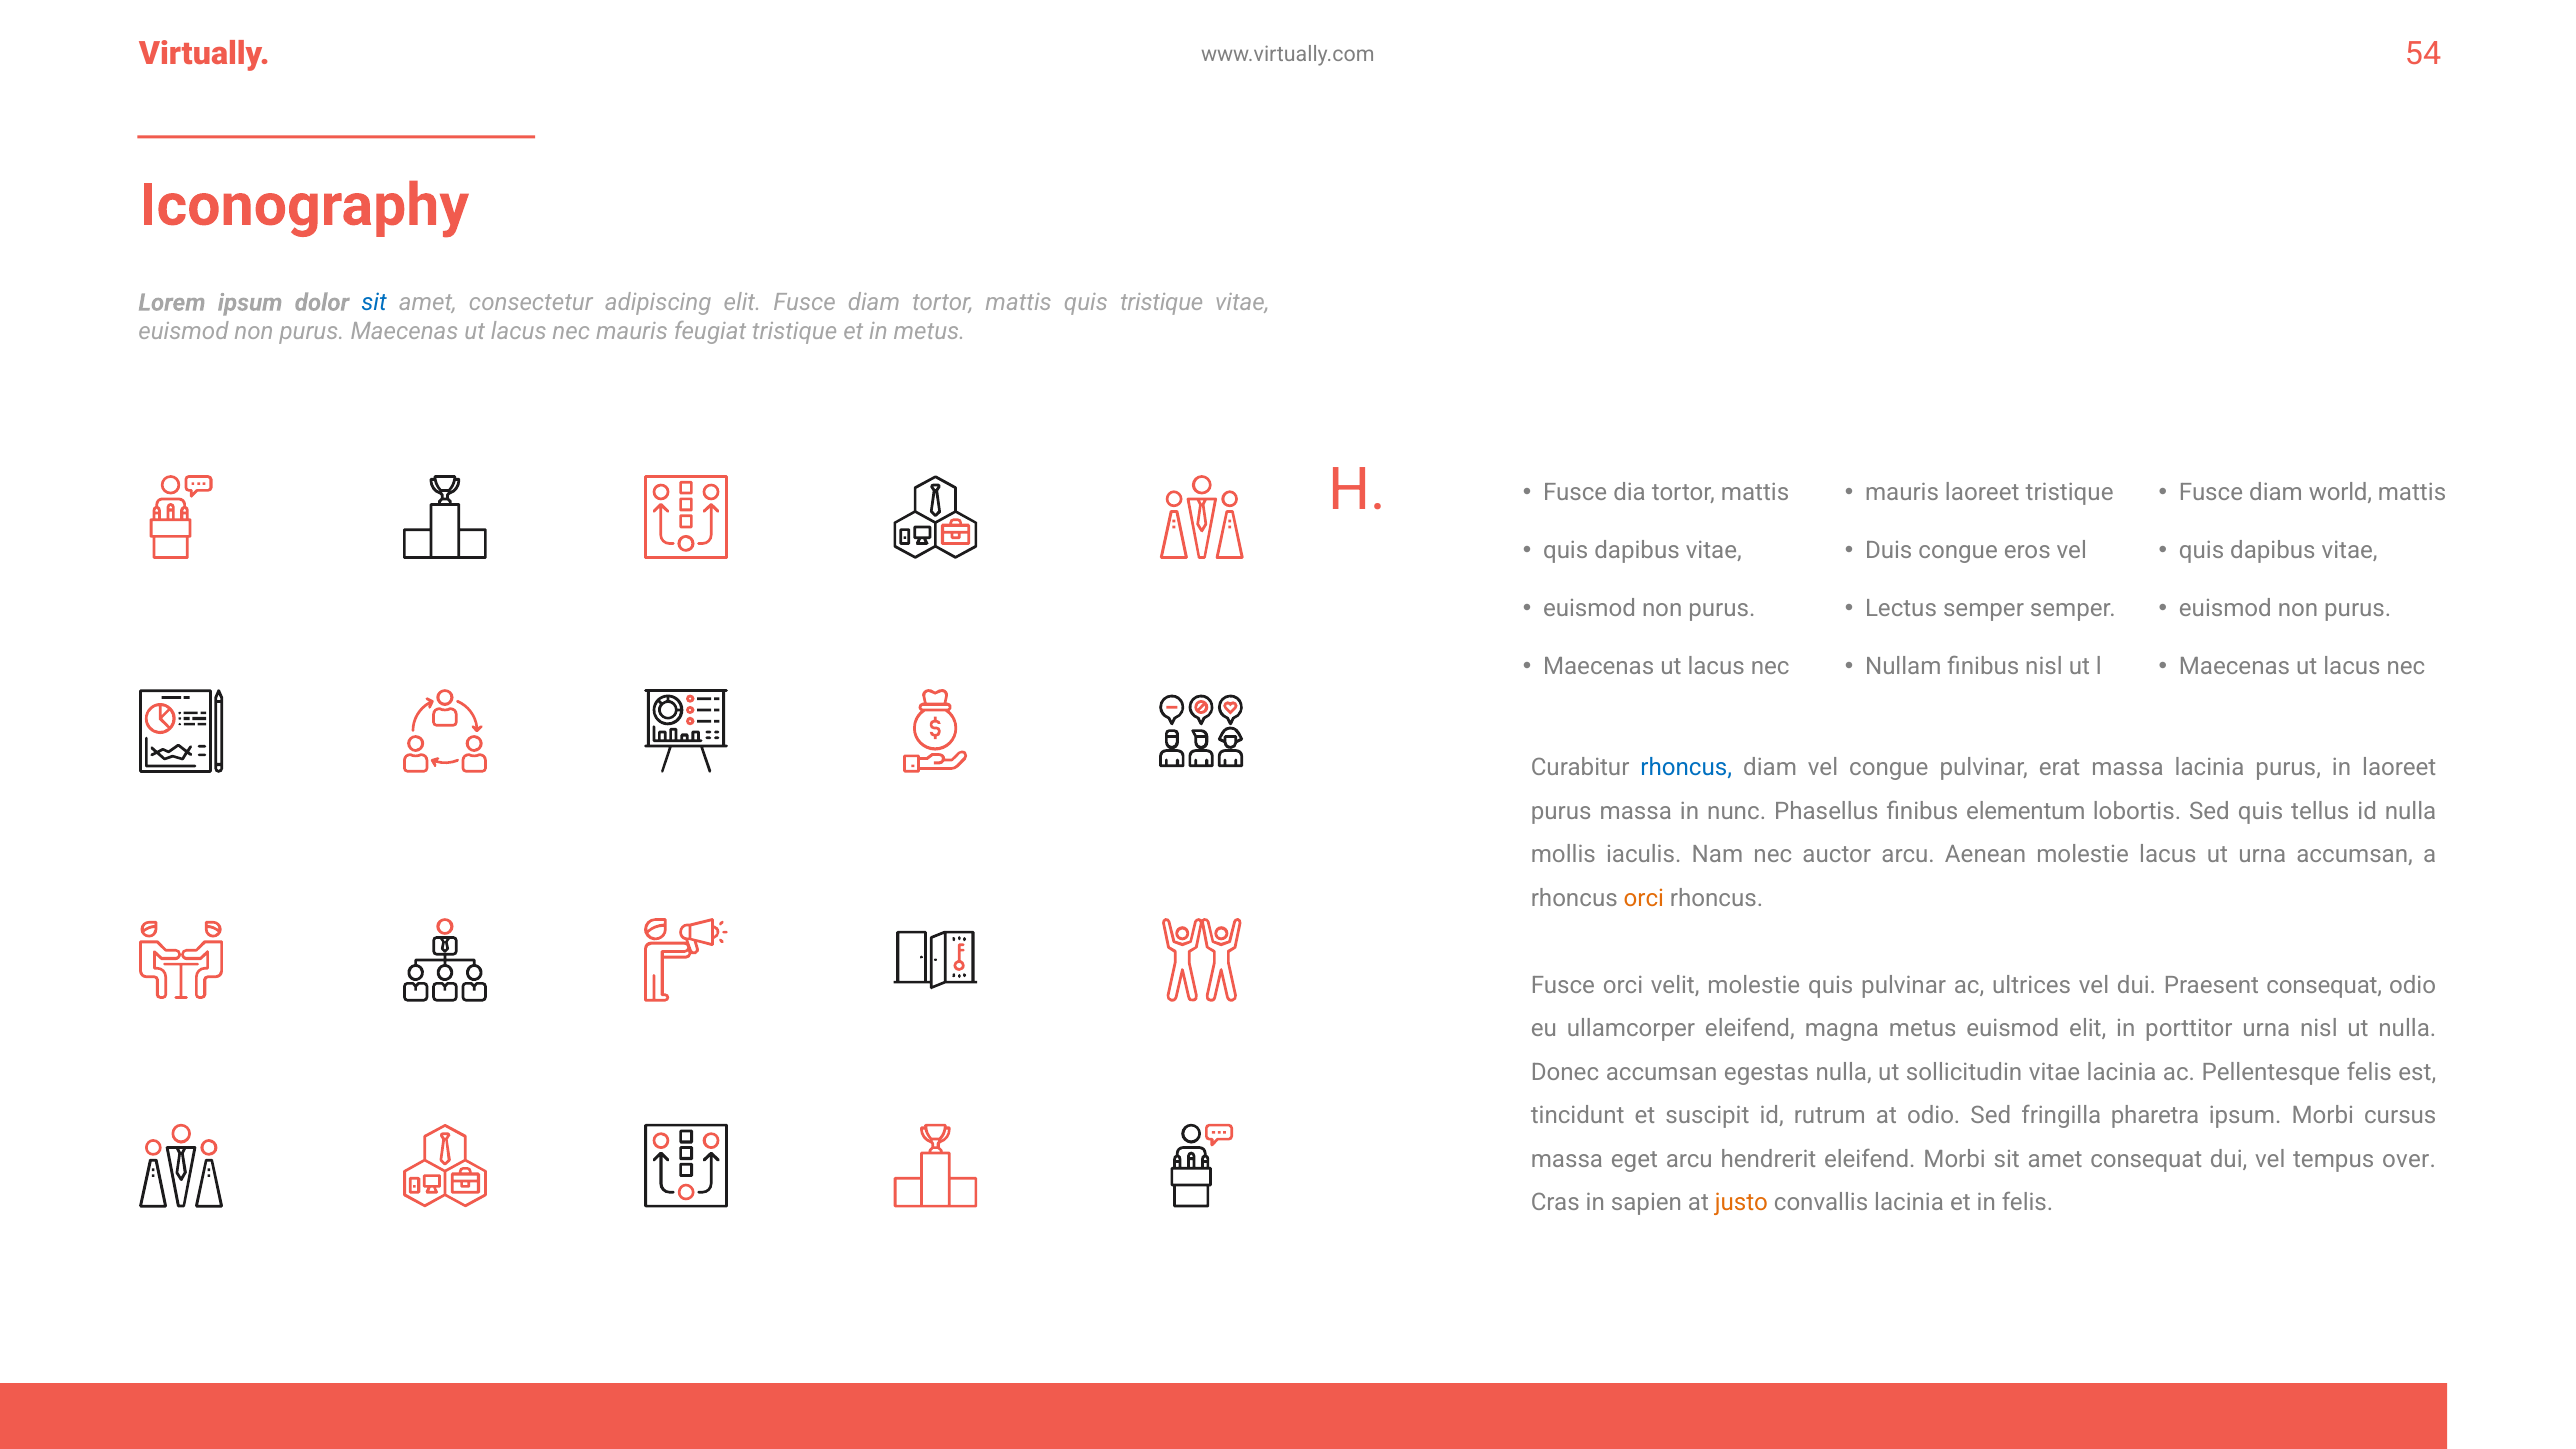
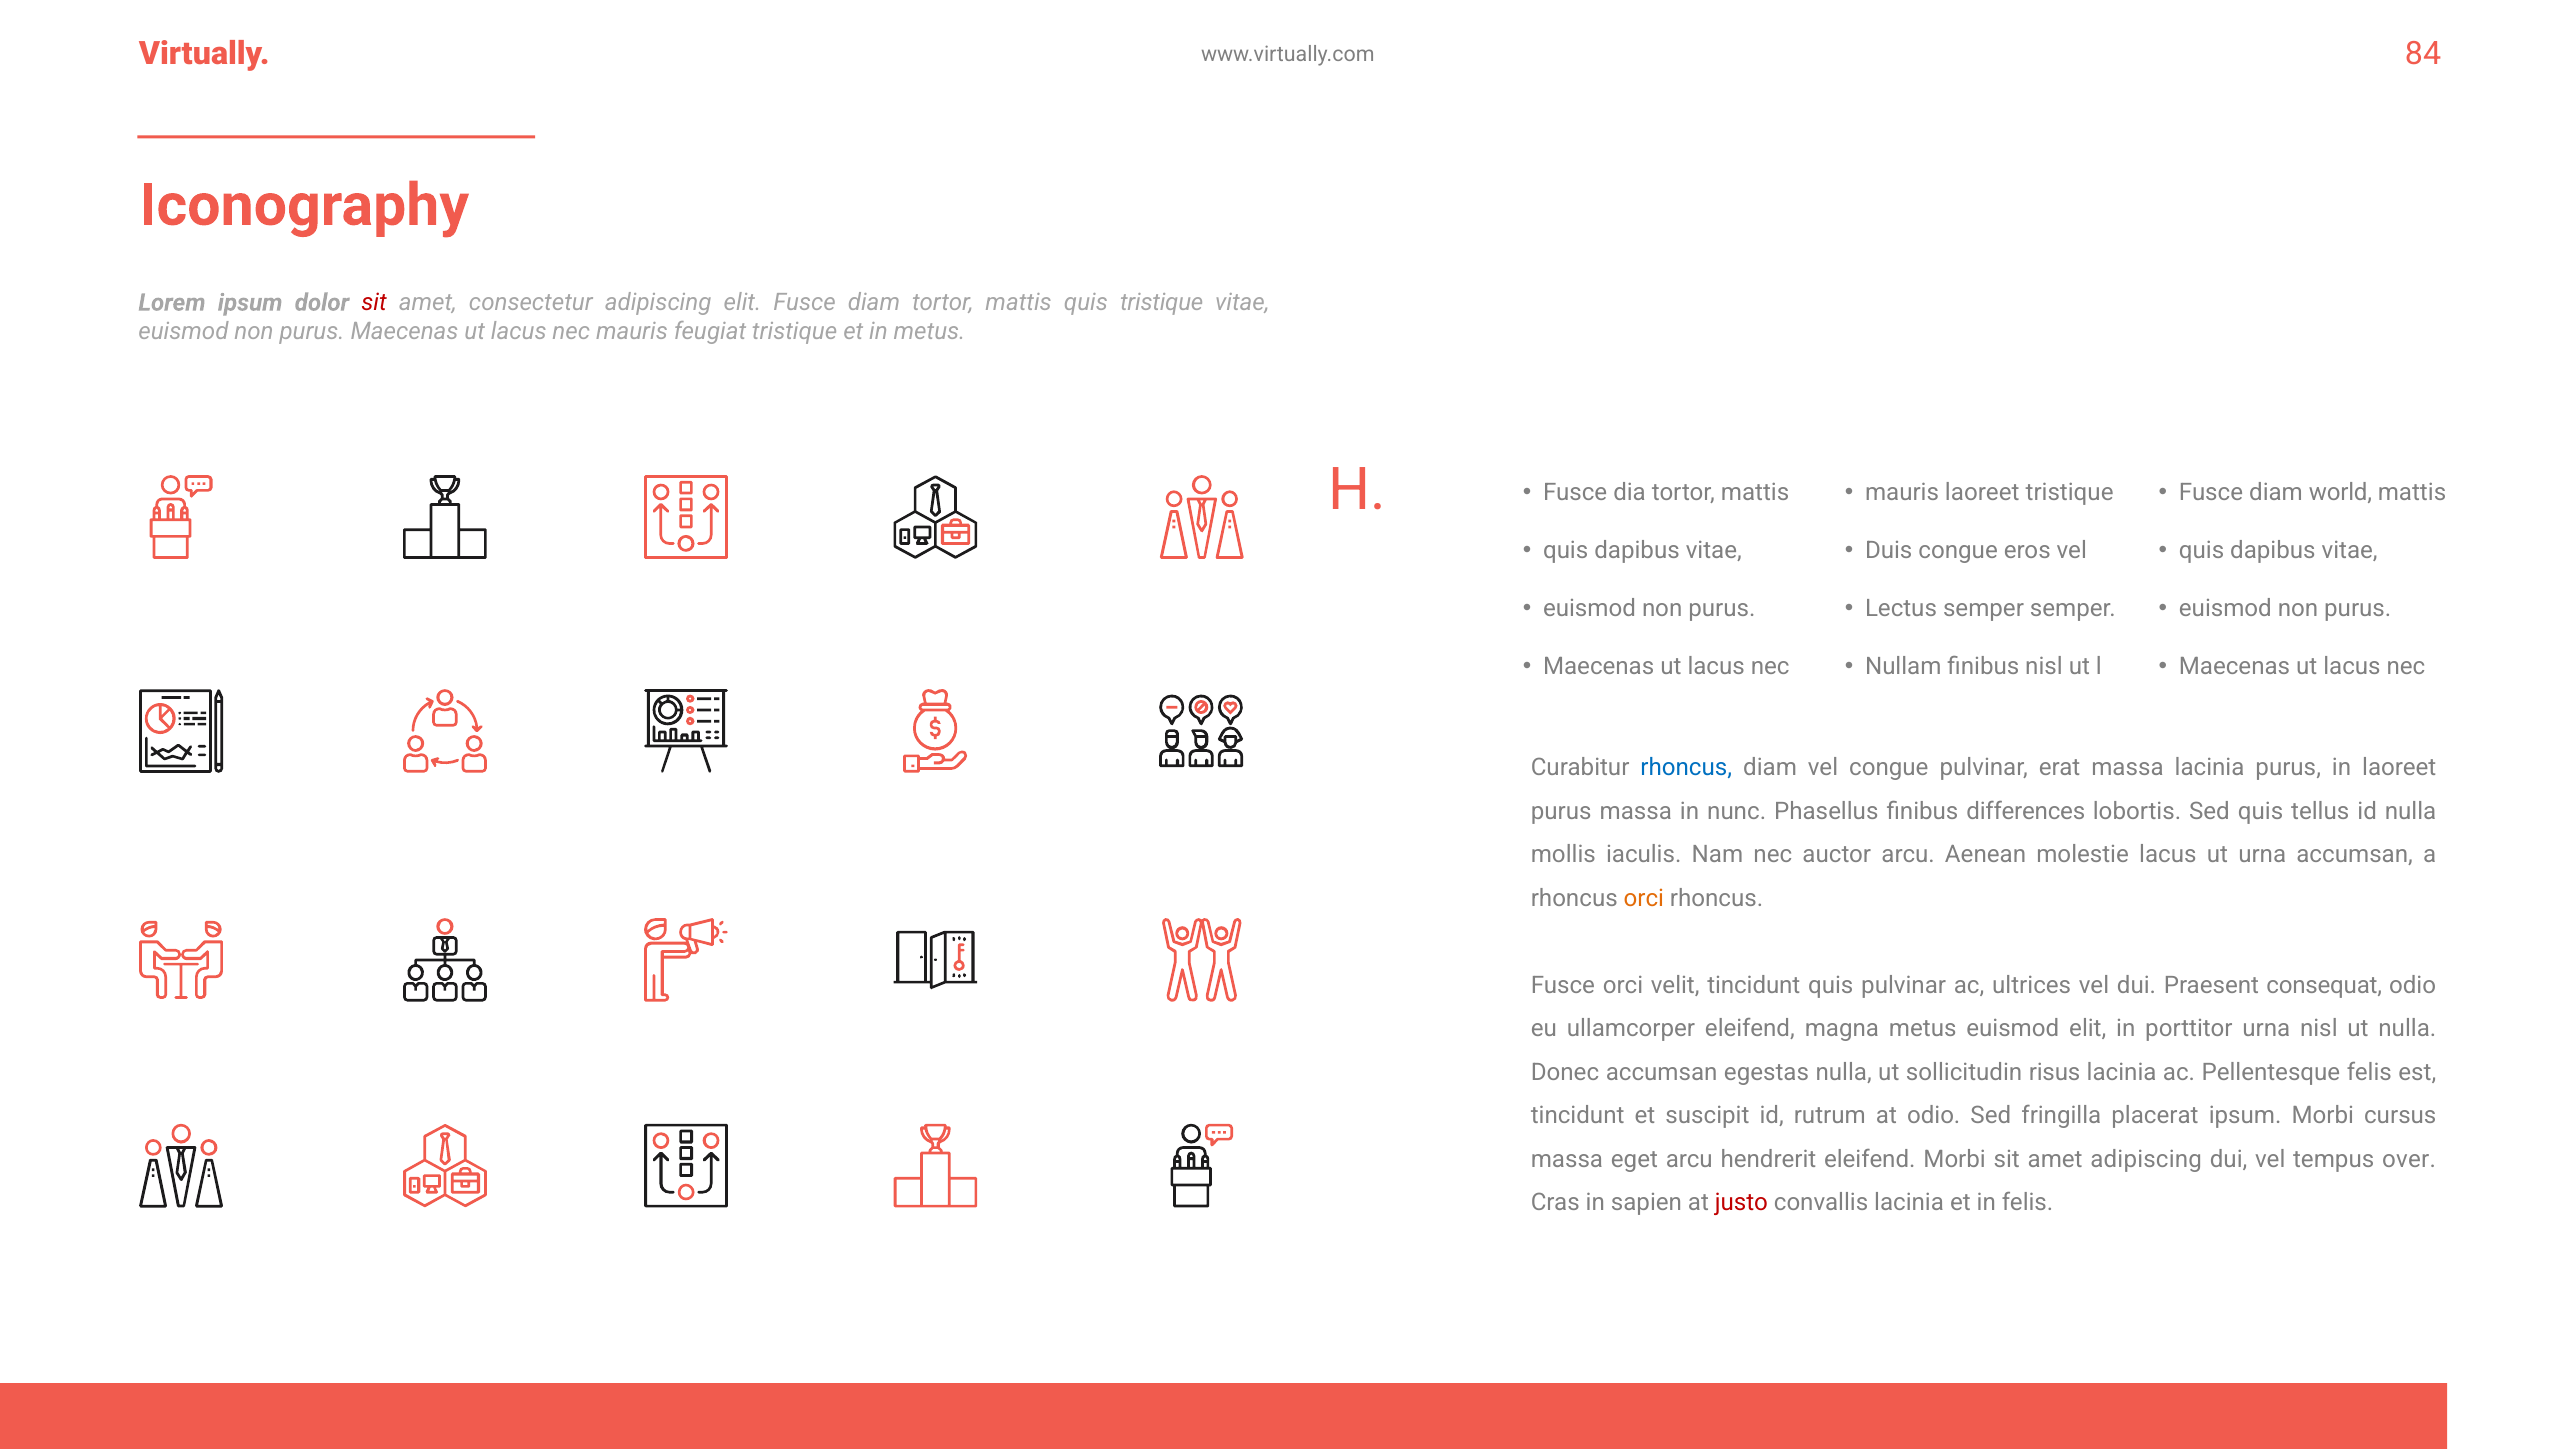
54: 54 -> 84
sit at (374, 303) colour: blue -> red
elementum: elementum -> differences
velit molestie: molestie -> tincidunt
sollicitudin vitae: vitae -> risus
pharetra: pharetra -> placerat
amet consequat: consequat -> adipiscing
justo colour: orange -> red
